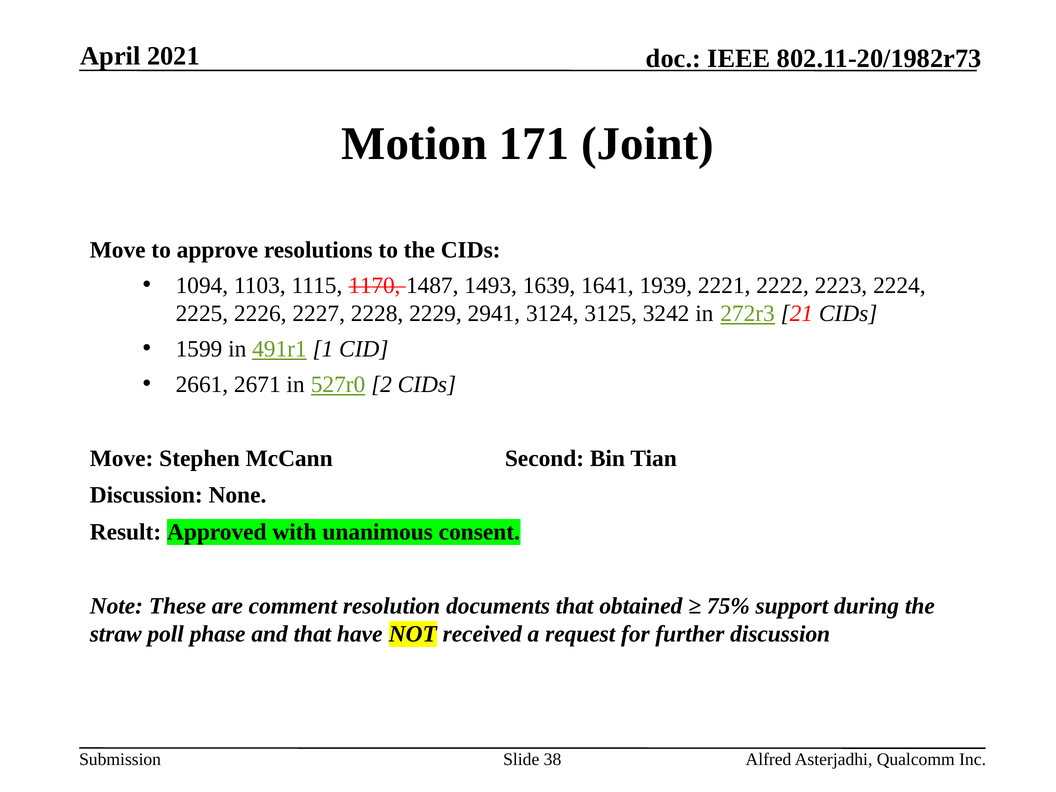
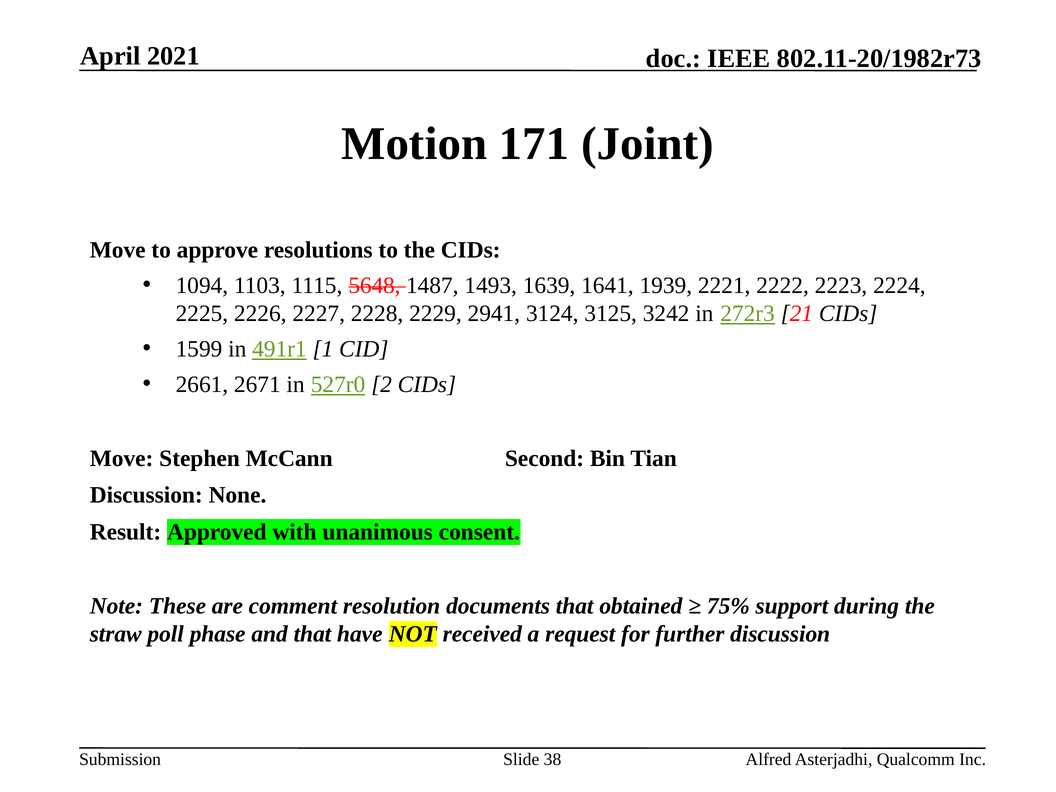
1170: 1170 -> 5648
